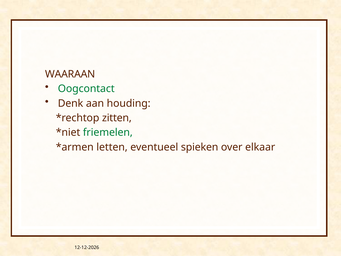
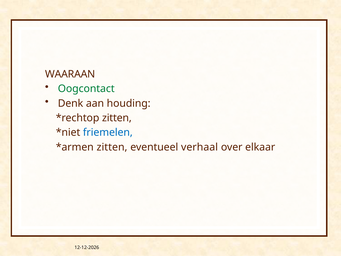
friemelen colour: green -> blue
letten at (112, 147): letten -> zitten
spieken: spieken -> verhaal
